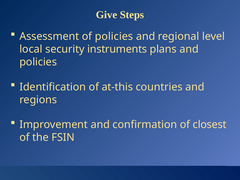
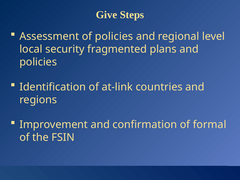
instruments: instruments -> fragmented
at-this: at-this -> at-link
closest: closest -> formal
